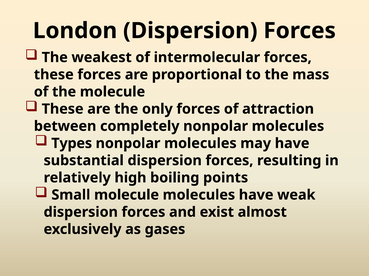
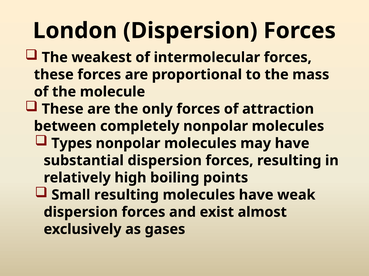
Small molecule: molecule -> resulting
